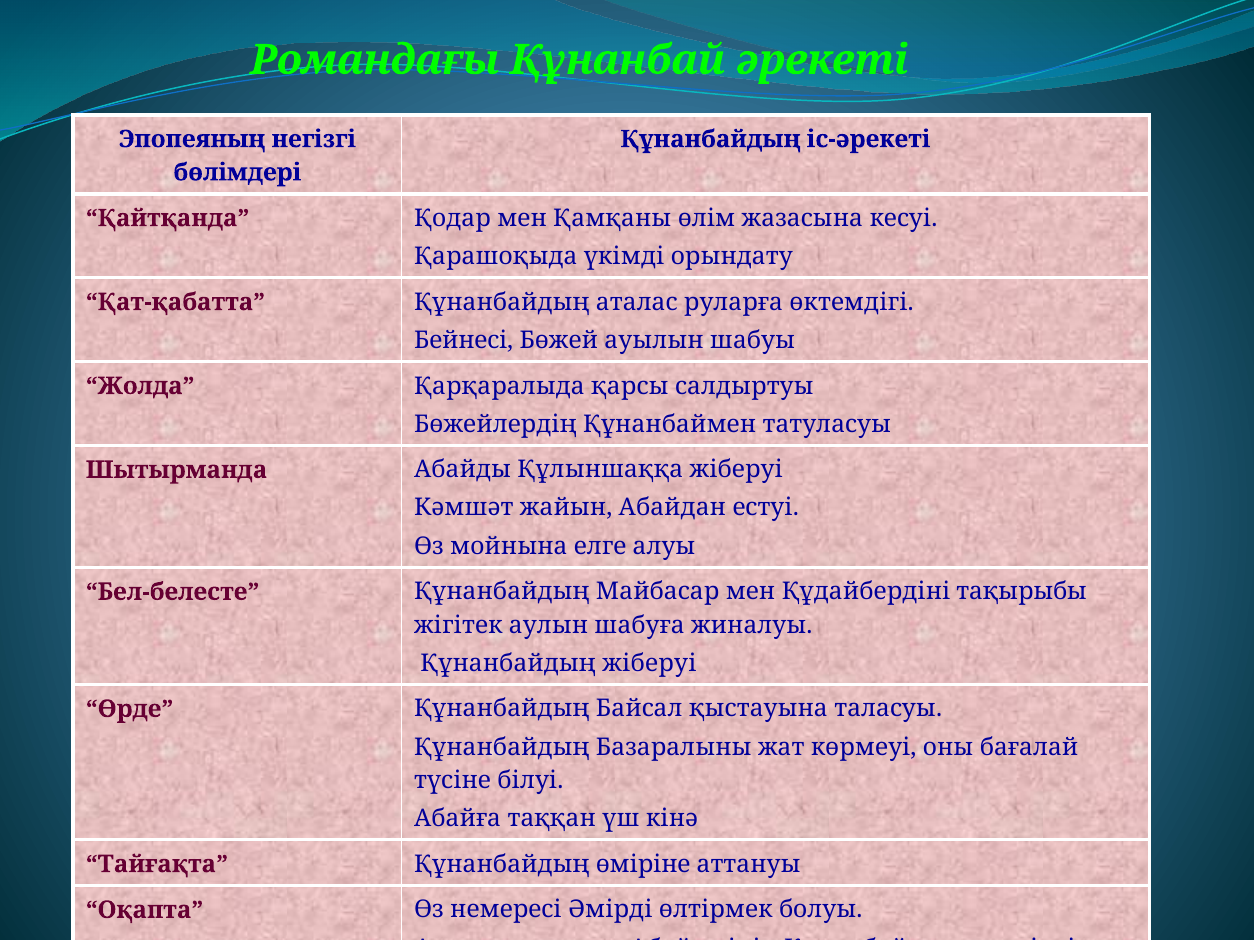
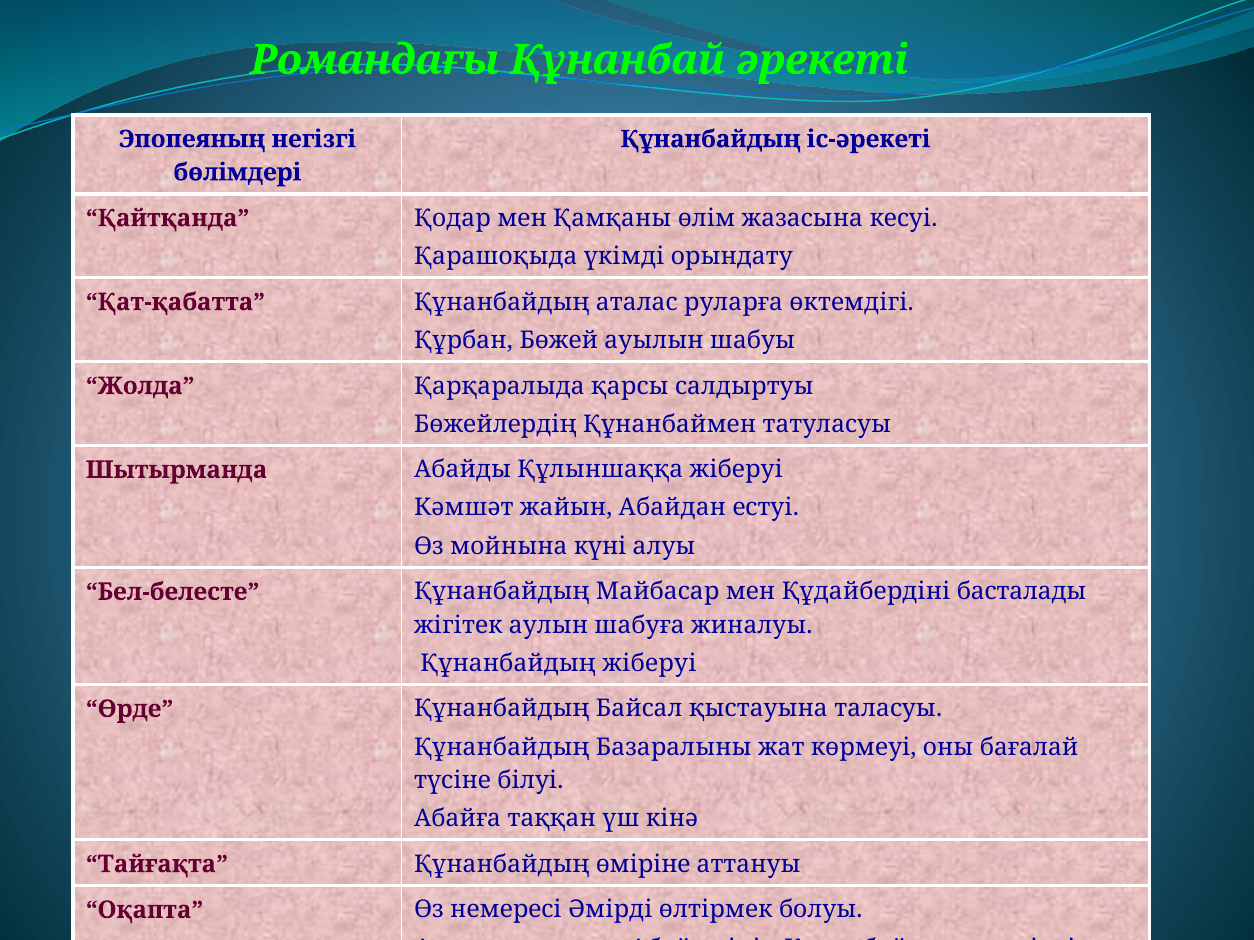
Бейнесі: Бейнесі -> Құрбан
елге: елге -> күні
тақырыбы: тақырыбы -> басталады
